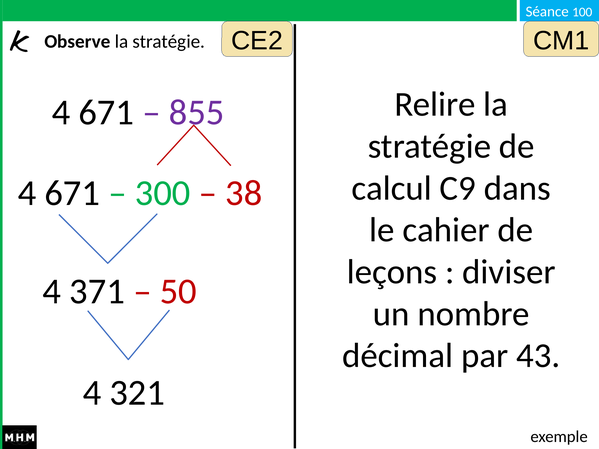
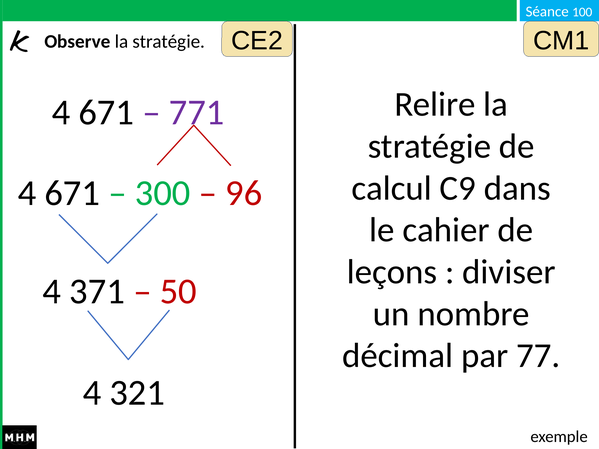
855: 855 -> 771
38: 38 -> 96
43: 43 -> 77
